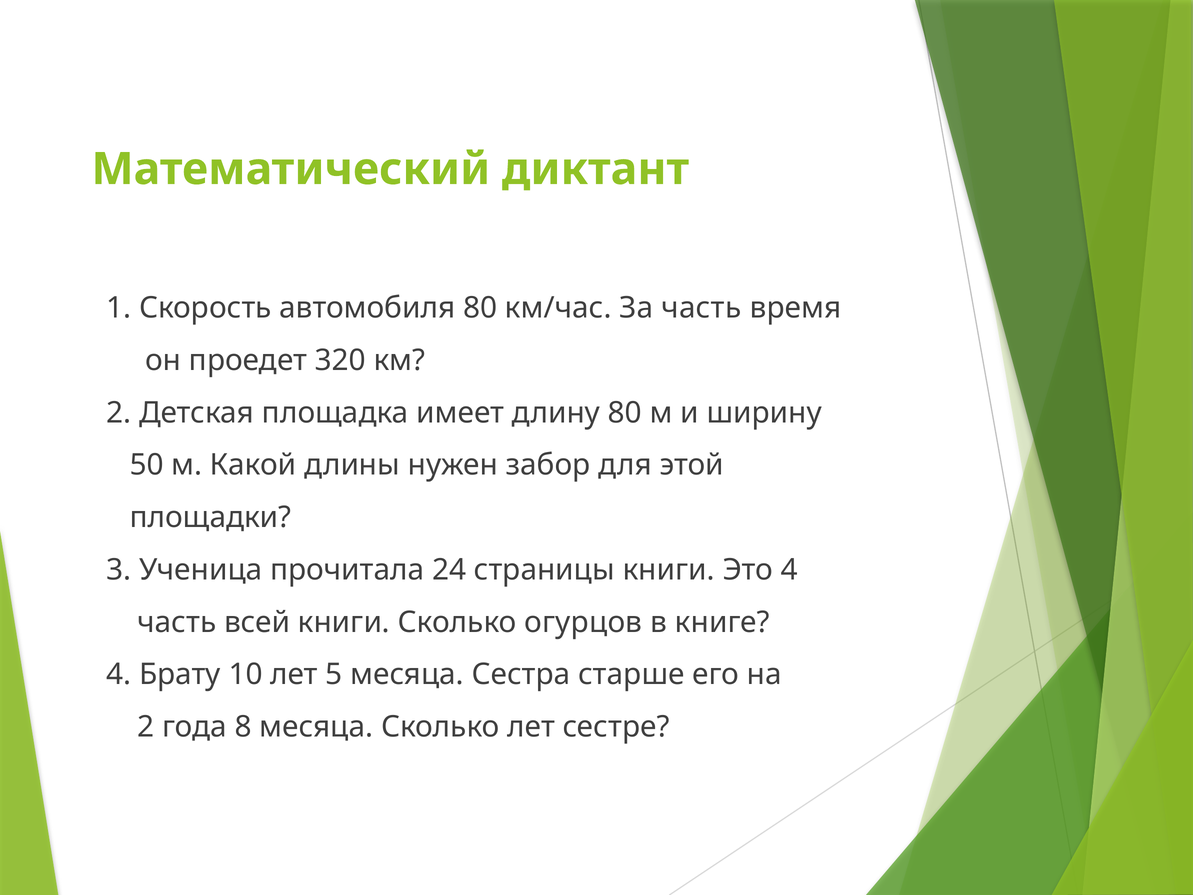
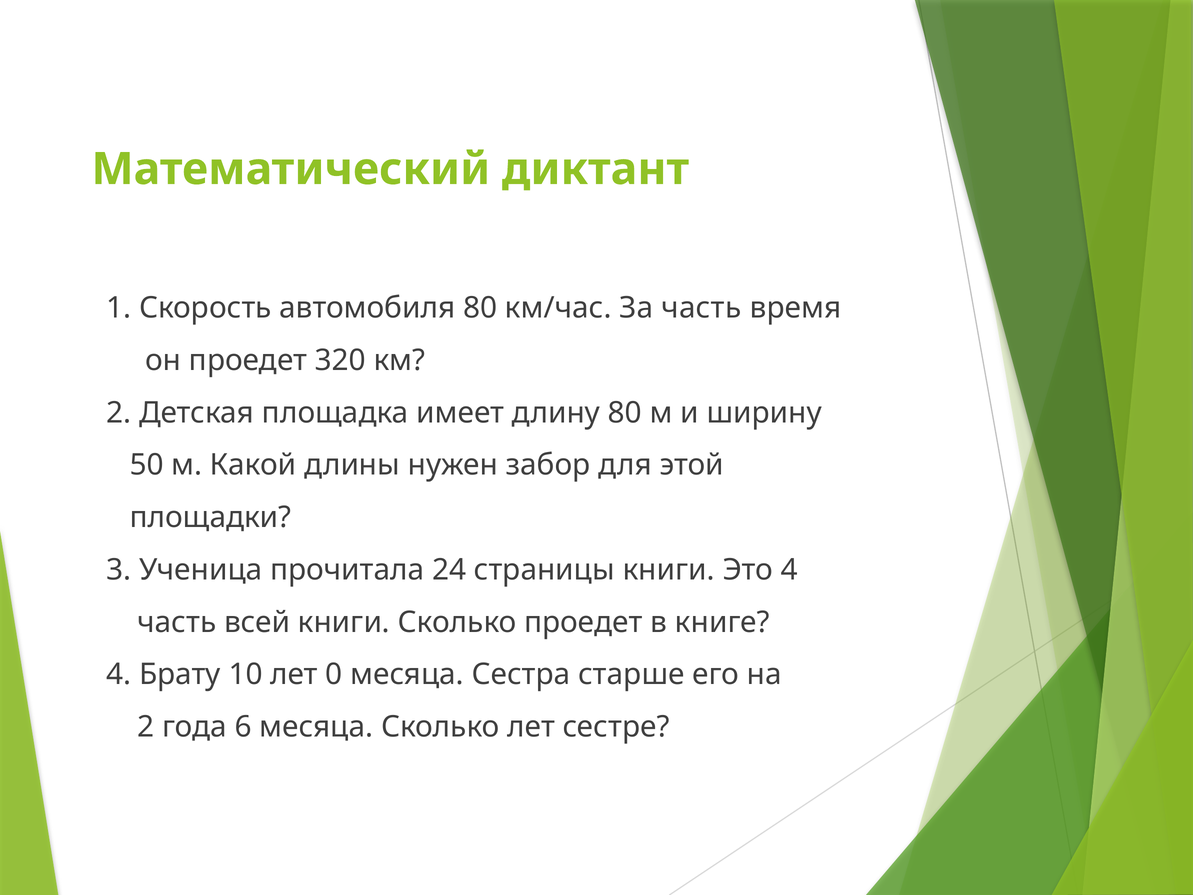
Сколько огурцов: огурцов -> проедет
5: 5 -> 0
8: 8 -> 6
